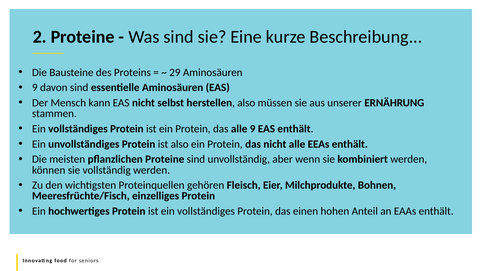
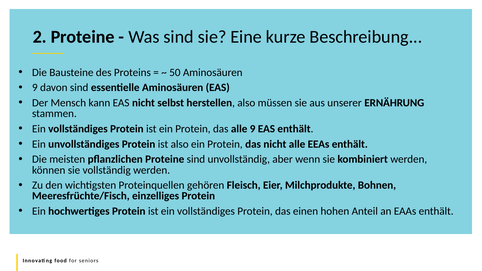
29: 29 -> 50
